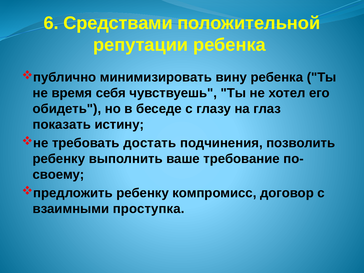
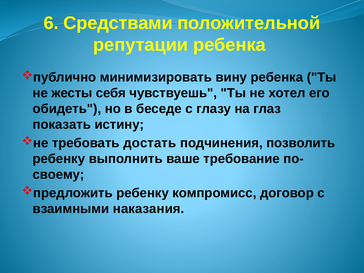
время: время -> жесты
проступка: проступка -> наказания
